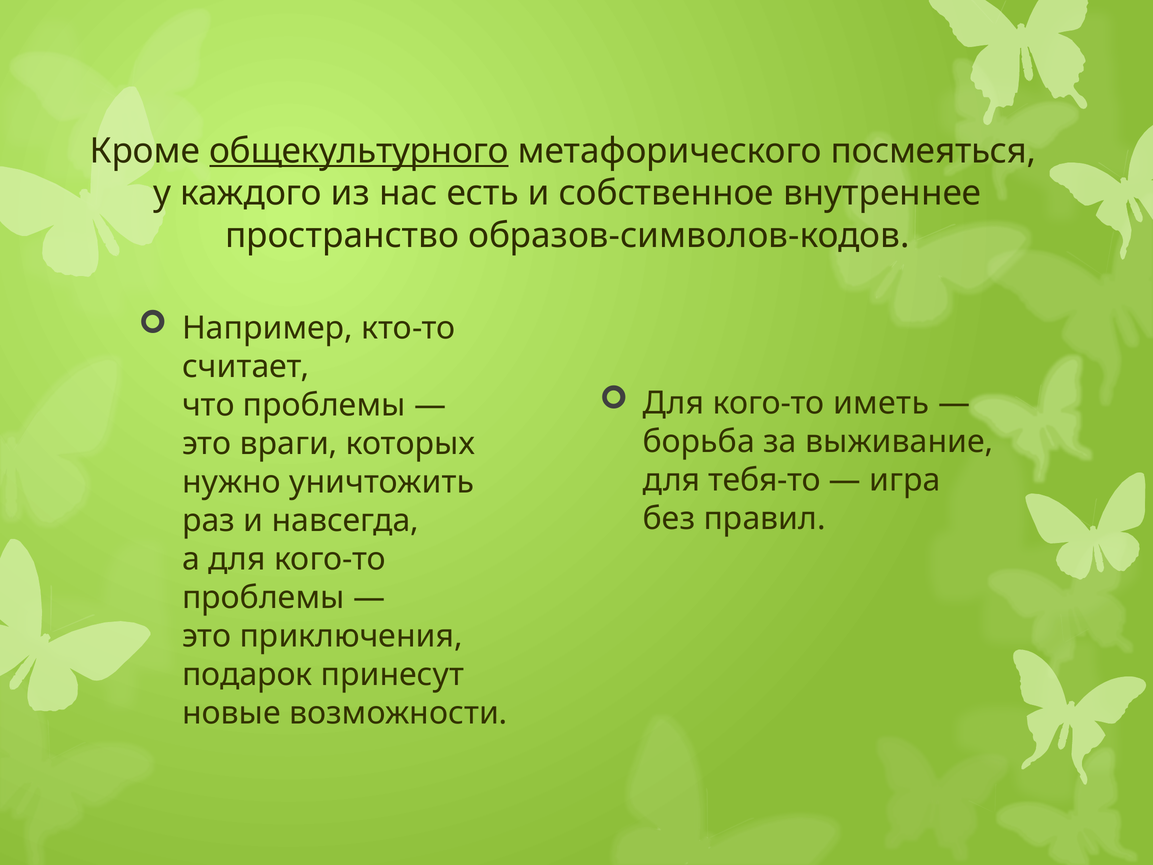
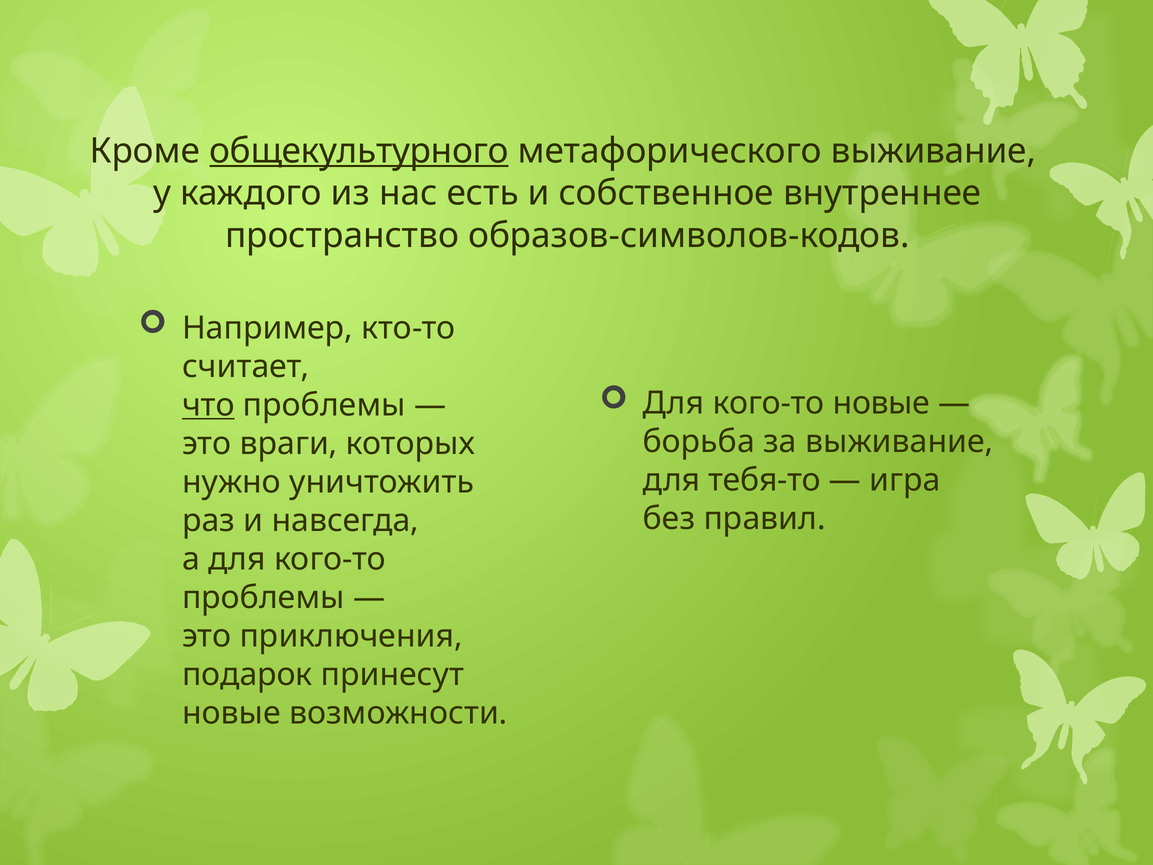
метафорического посмеяться: посмеяться -> выживание
кого-то иметь: иметь -> новые
что underline: none -> present
